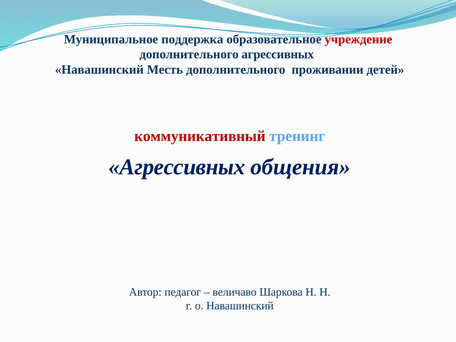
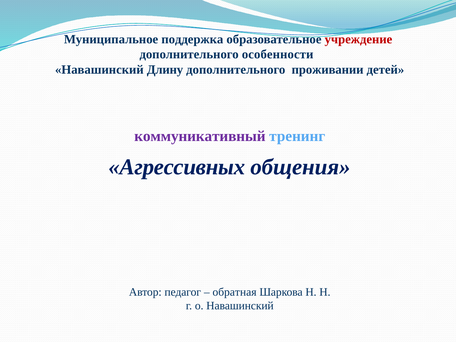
дополнительного агрессивных: агрессивных -> особенности
Месть: Месть -> Длину
коммуникативный colour: red -> purple
величаво: величаво -> обратная
